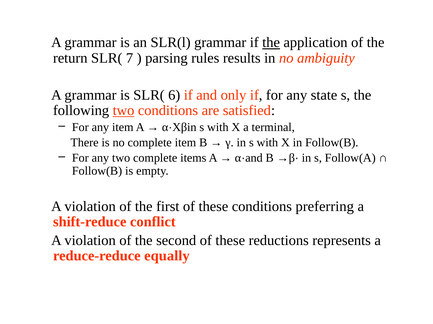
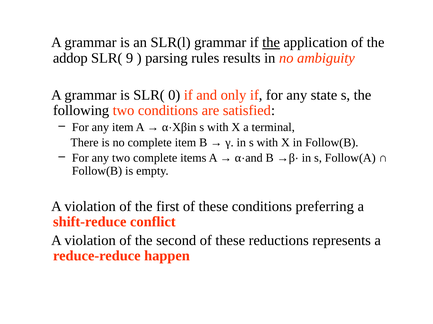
return: return -> addop
7: 7 -> 9
6: 6 -> 0
two at (124, 111) underline: present -> none
equally: equally -> happen
